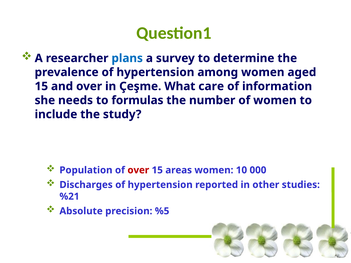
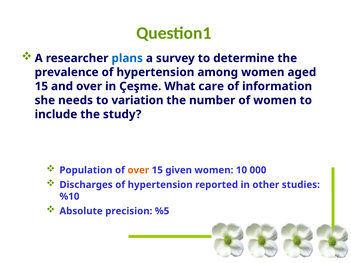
formulas: formulas -> variation
over at (138, 170) colour: red -> orange
areas: areas -> given
%21: %21 -> %10
